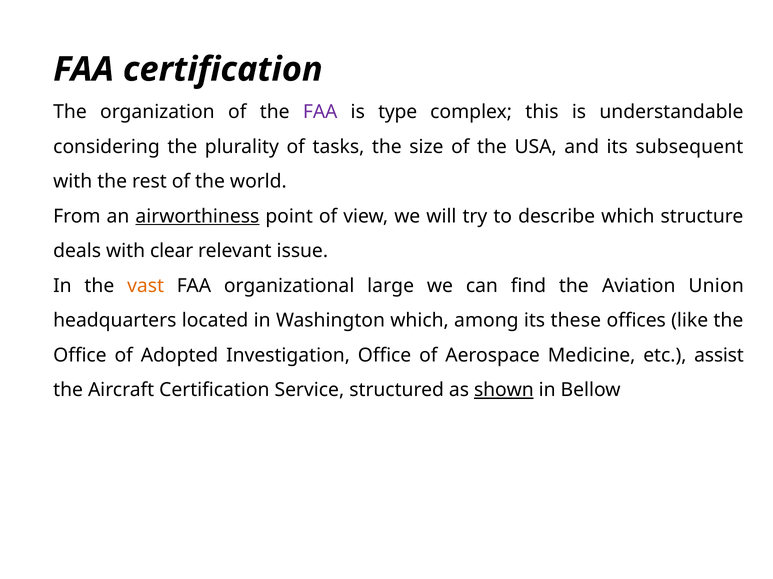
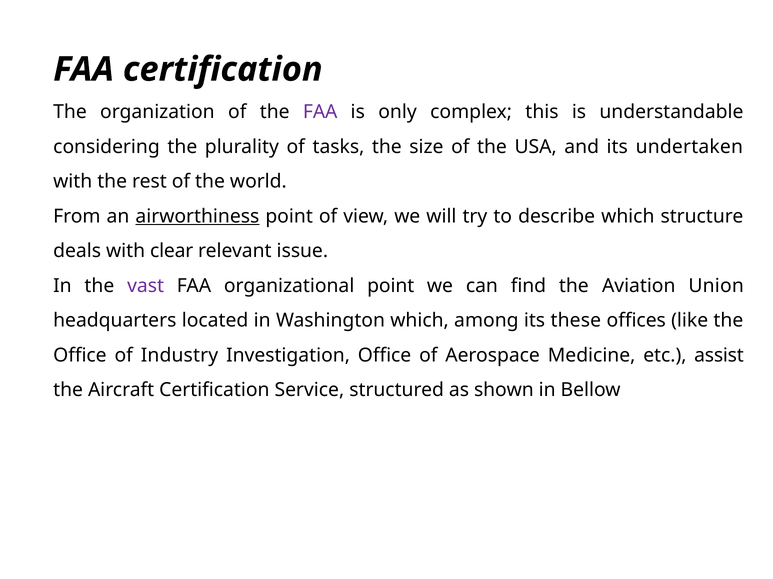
type: type -> only
subsequent: subsequent -> undertaken
vast colour: orange -> purple
organizational large: large -> point
Adopted: Adopted -> Industry
shown underline: present -> none
